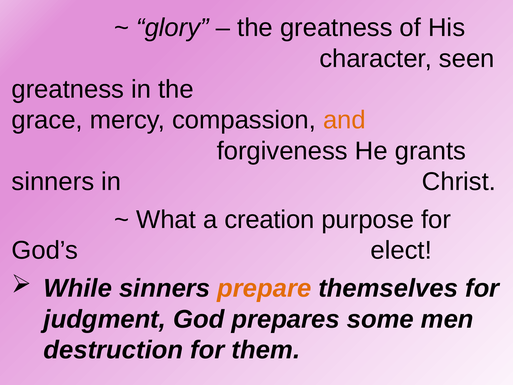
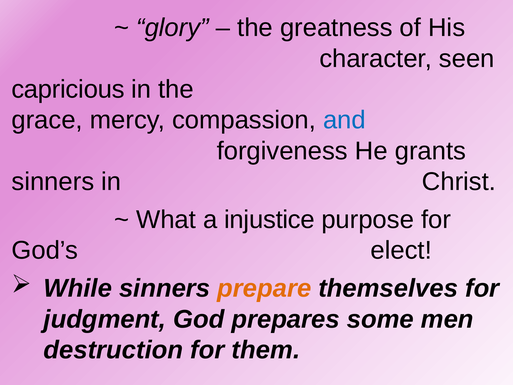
greatness at (68, 89): greatness -> capricious
and colour: orange -> blue
creation: creation -> injustice
